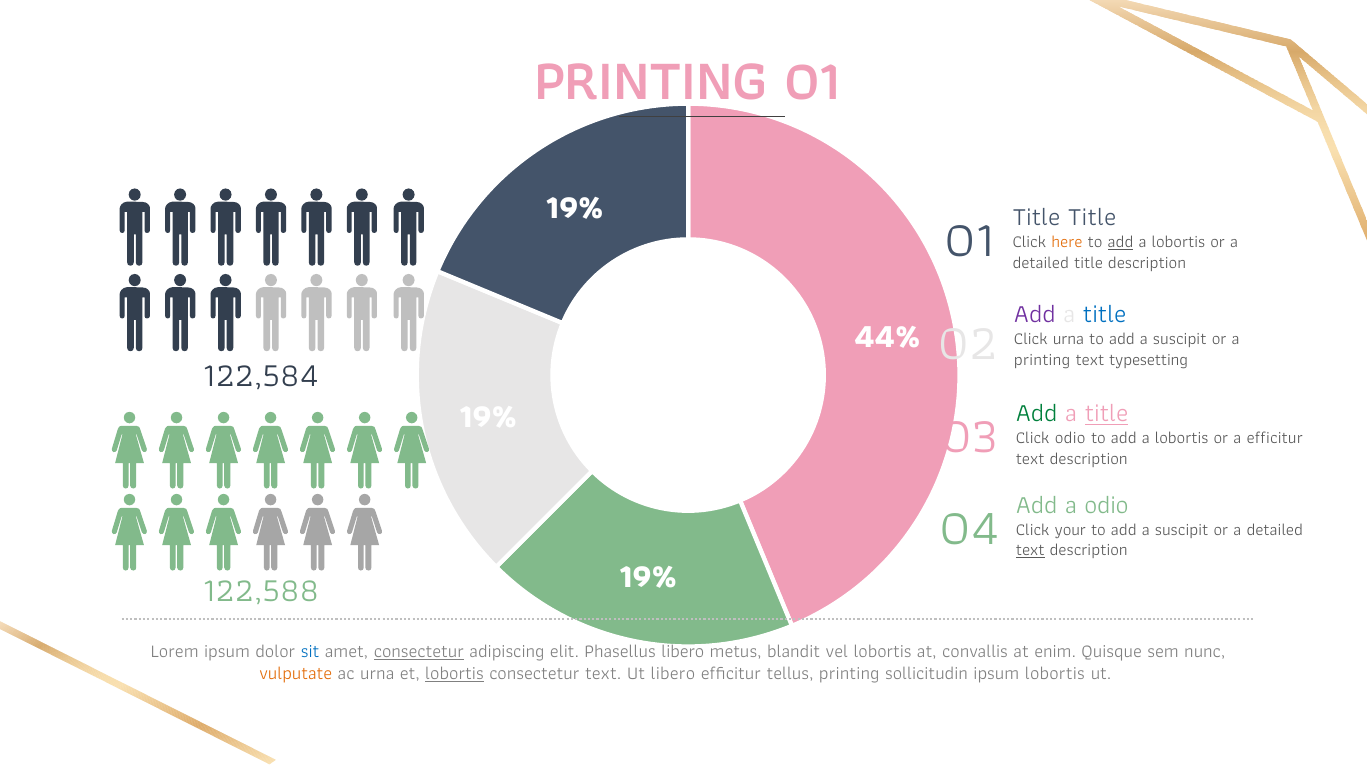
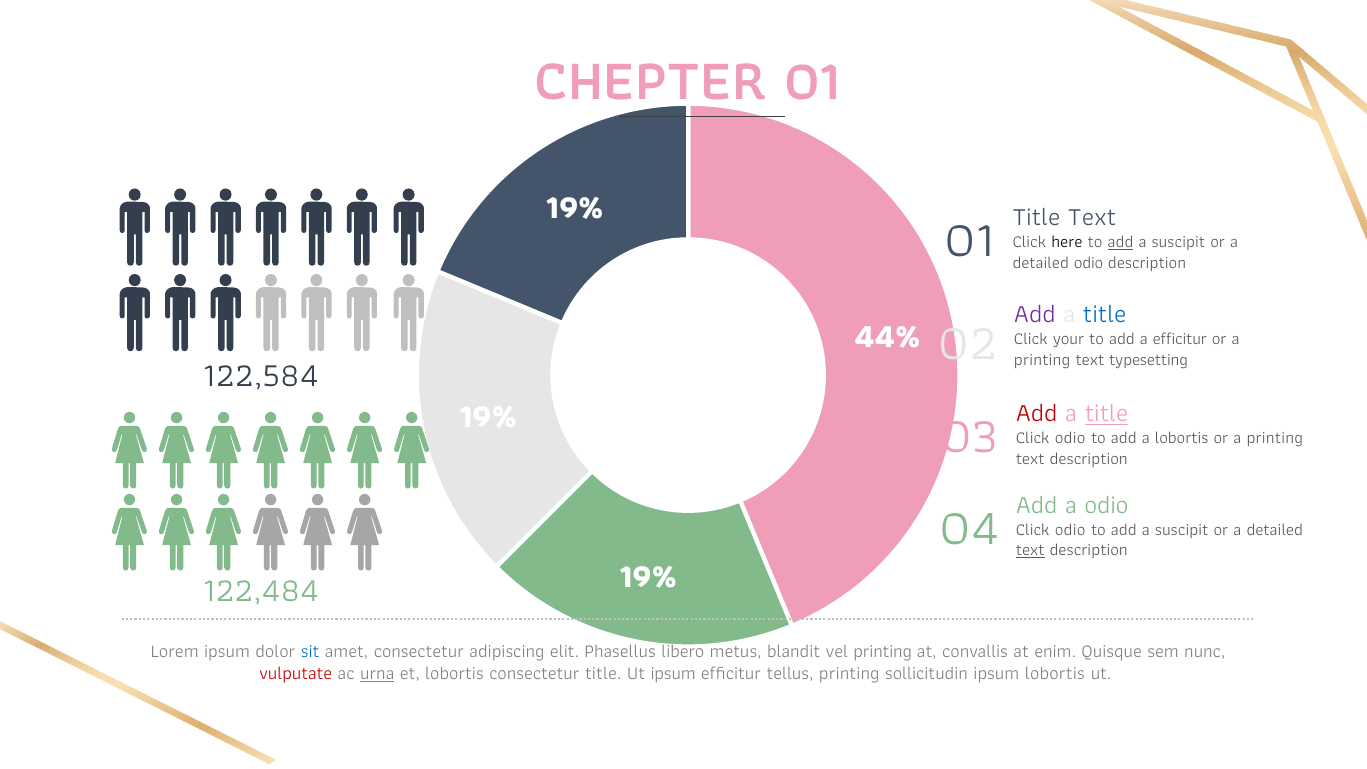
PRINTING at (651, 80): PRINTING -> CHEPTER
Title Title: Title -> Text
here colour: orange -> black
lobortis at (1178, 242): lobortis -> suscipit
detailed title: title -> odio
Click urna: urna -> your
suscipit at (1180, 339): suscipit -> efficitur
Add at (1037, 413) colour: green -> red
efficitur at (1275, 438): efficitur -> printing
your at (1070, 530): your -> odio
122,588: 122,588 -> 122,484
consectetur at (419, 651) underline: present -> none
vel lobortis: lobortis -> printing
vulputate colour: orange -> red
urna at (377, 674) underline: none -> present
lobortis at (455, 674) underline: present -> none
consectetur text: text -> title
Ut libero: libero -> ipsum
